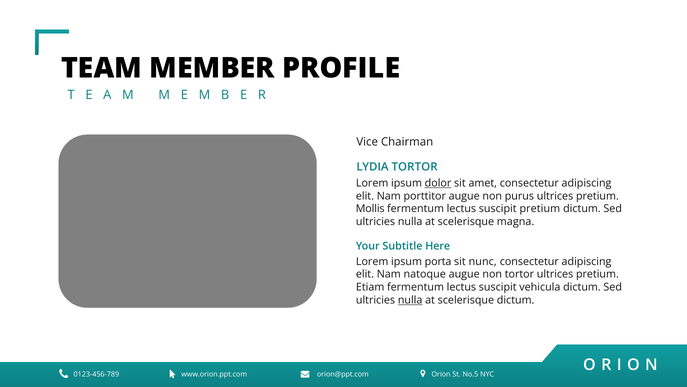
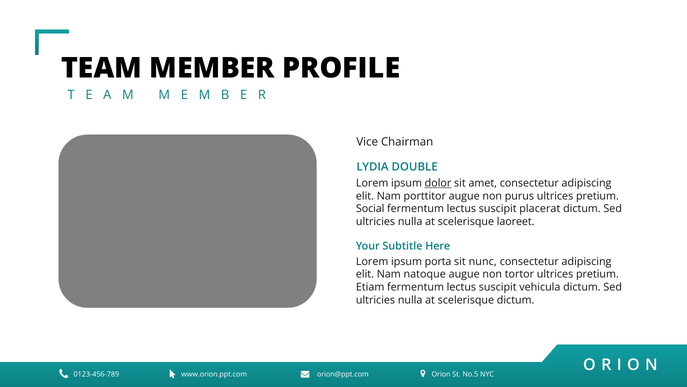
LYDIA TORTOR: TORTOR -> DOUBLE
Mollis: Mollis -> Social
suscipit pretium: pretium -> placerat
magna: magna -> laoreet
nulla at (410, 300) underline: present -> none
